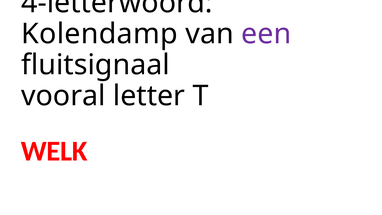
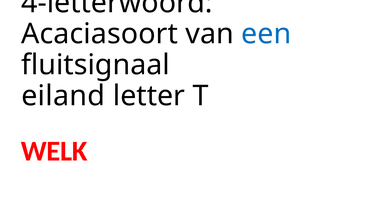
Kolendamp: Kolendamp -> Acaciasoort
een colour: purple -> blue
vooral: vooral -> eiland
